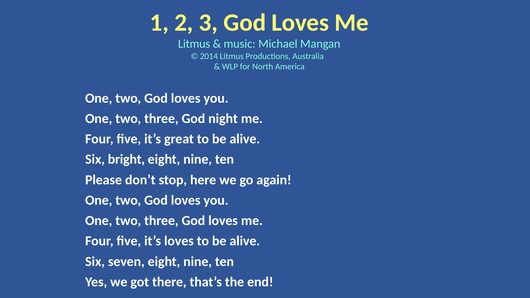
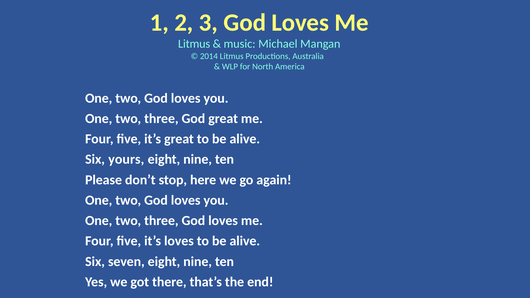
God night: night -> great
bright: bright -> yours
